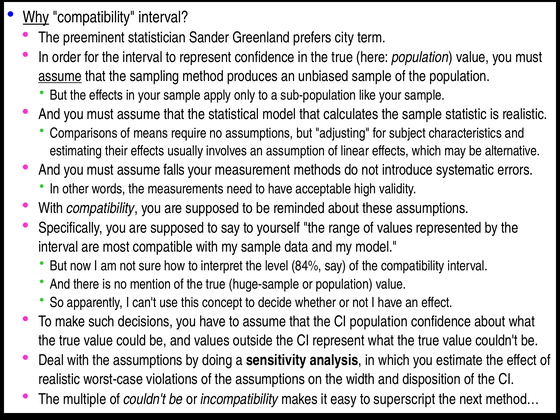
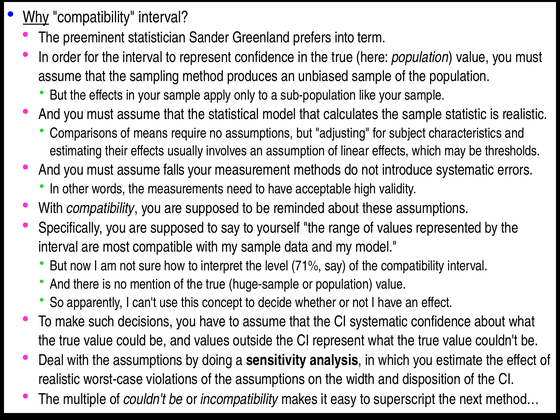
city: city -> into
assume at (60, 76) underline: present -> none
alternative: alternative -> thresholds
84%: 84% -> 71%
CI population: population -> systematic
